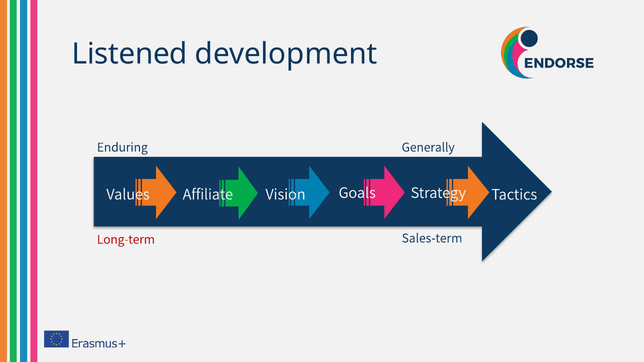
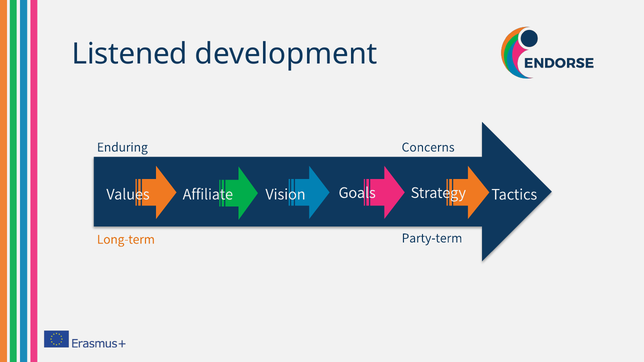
Generally: Generally -> Concerns
Sales-term: Sales-term -> Party-term
Long-term colour: red -> orange
